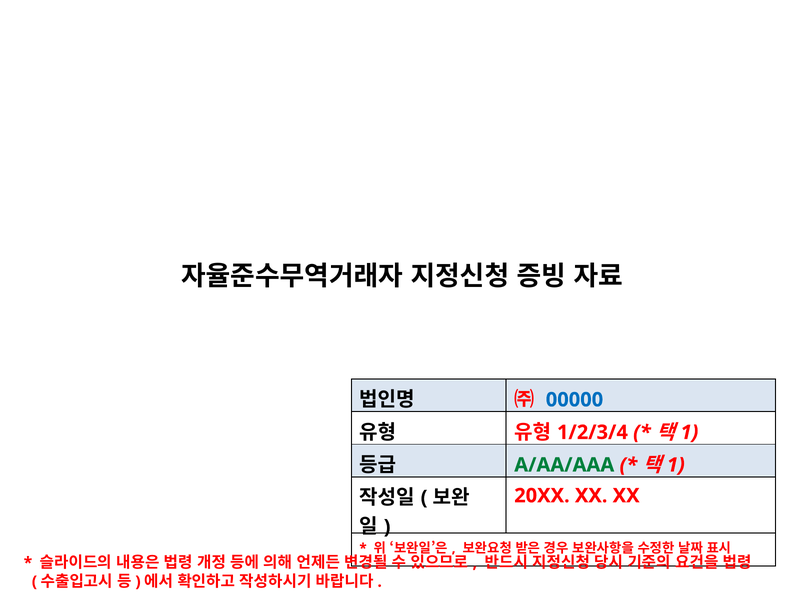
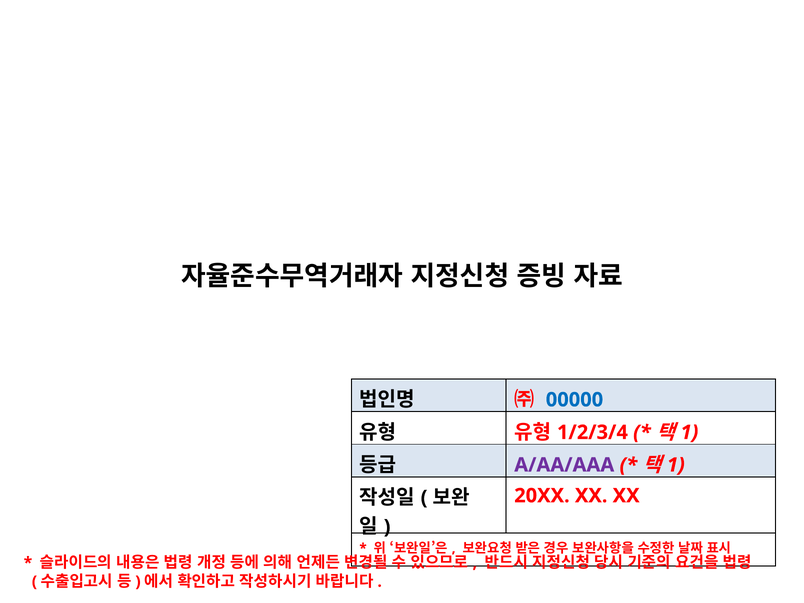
A/AA/AAA colour: green -> purple
